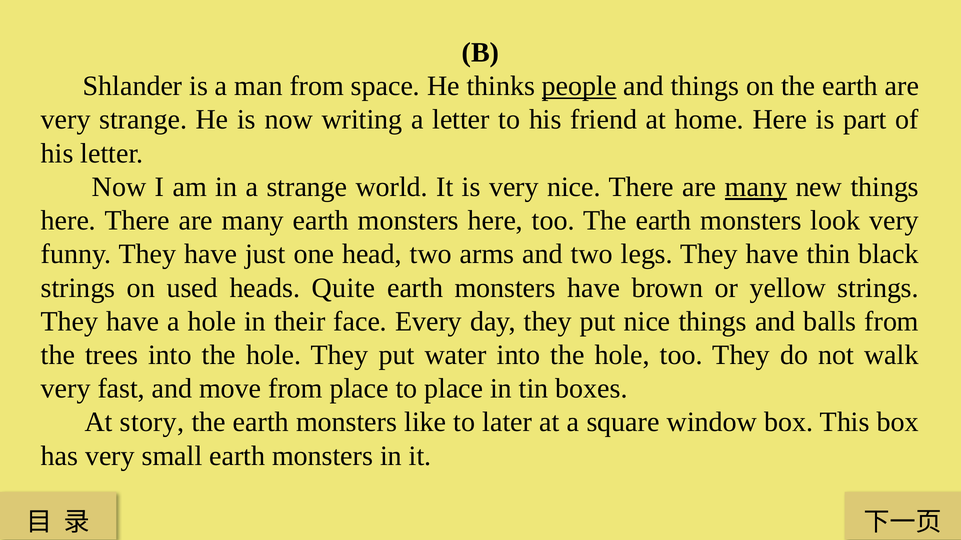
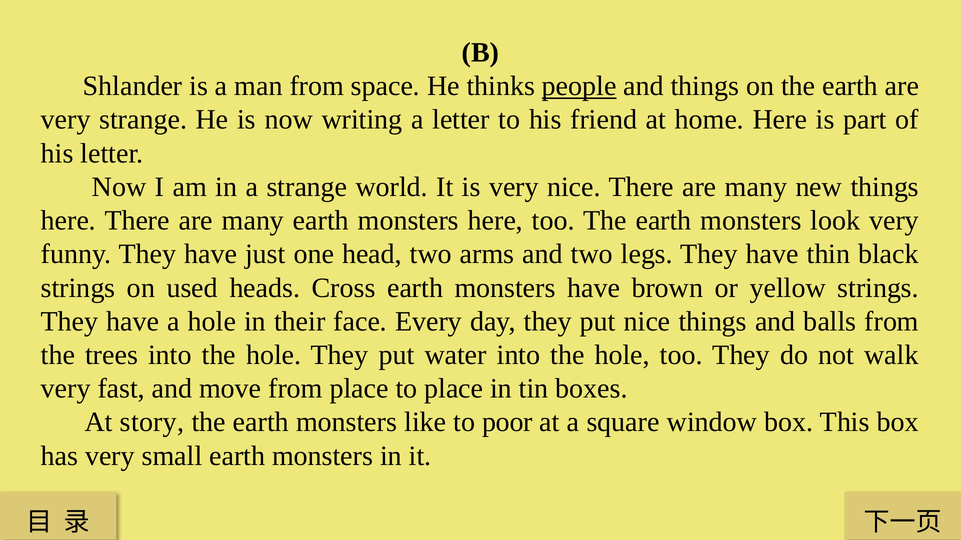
many at (756, 187) underline: present -> none
Quite: Quite -> Cross
later: later -> poor
